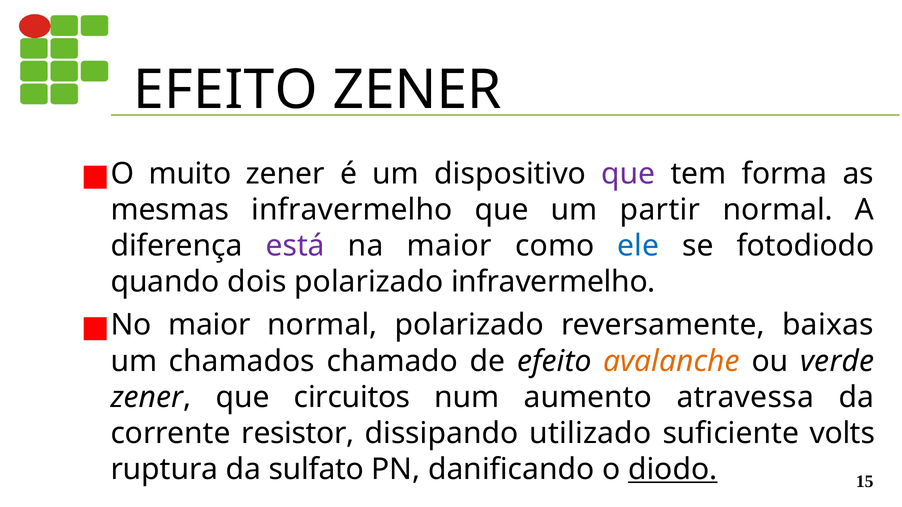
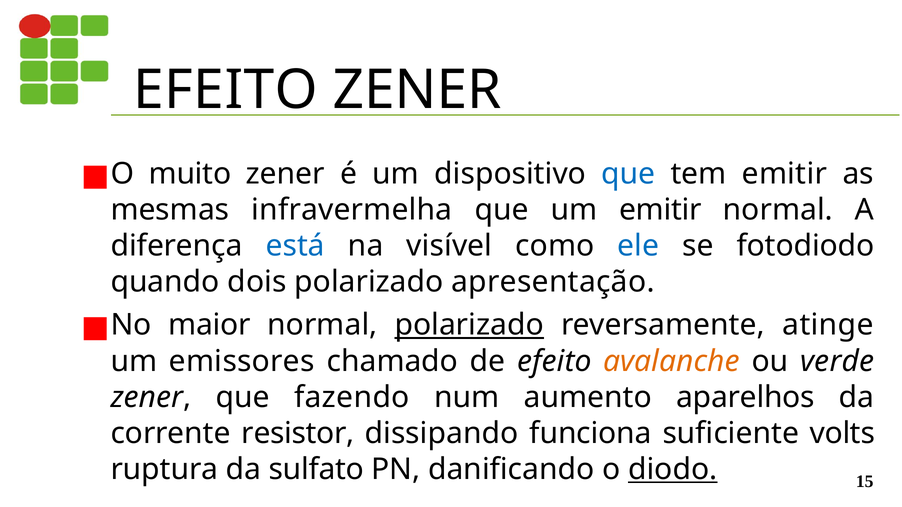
que at (628, 174) colour: purple -> blue
tem forma: forma -> emitir
mesmas infravermelho: infravermelho -> infravermelha
um partir: partir -> emitir
está colour: purple -> blue
na maior: maior -> visível
polarizado infravermelho: infravermelho -> apresentação
polarizado at (469, 325) underline: none -> present
baixas: baixas -> atinge
chamados: chamados -> emissores
circuitos: circuitos -> fazendo
atravessa: atravessa -> aparelhos
utilizado: utilizado -> funciona
